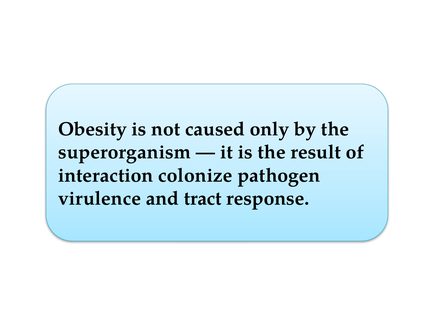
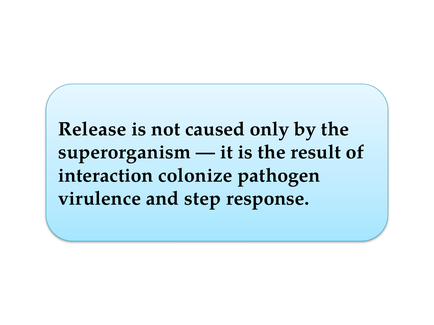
Obesity: Obesity -> Release
tract: tract -> step
